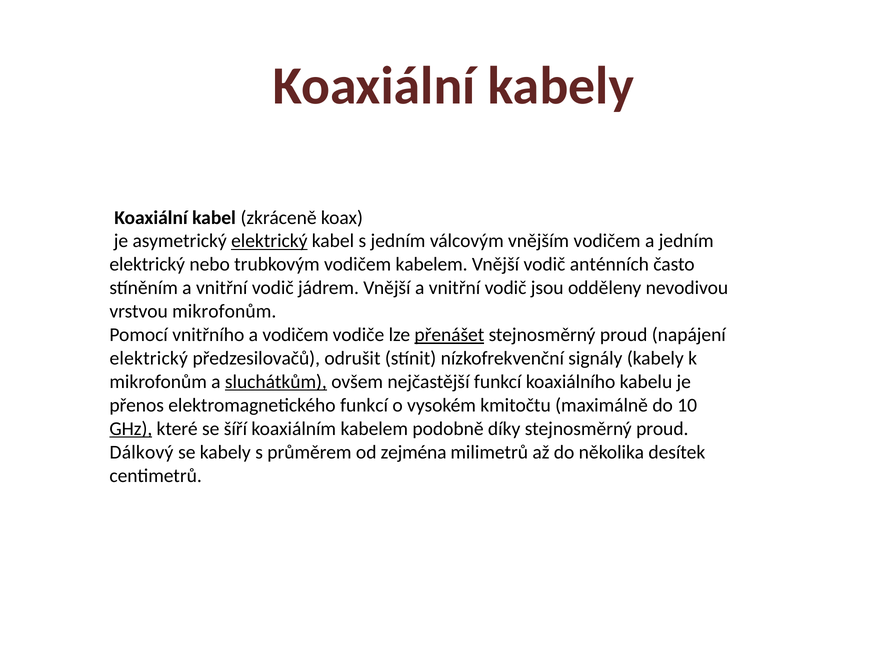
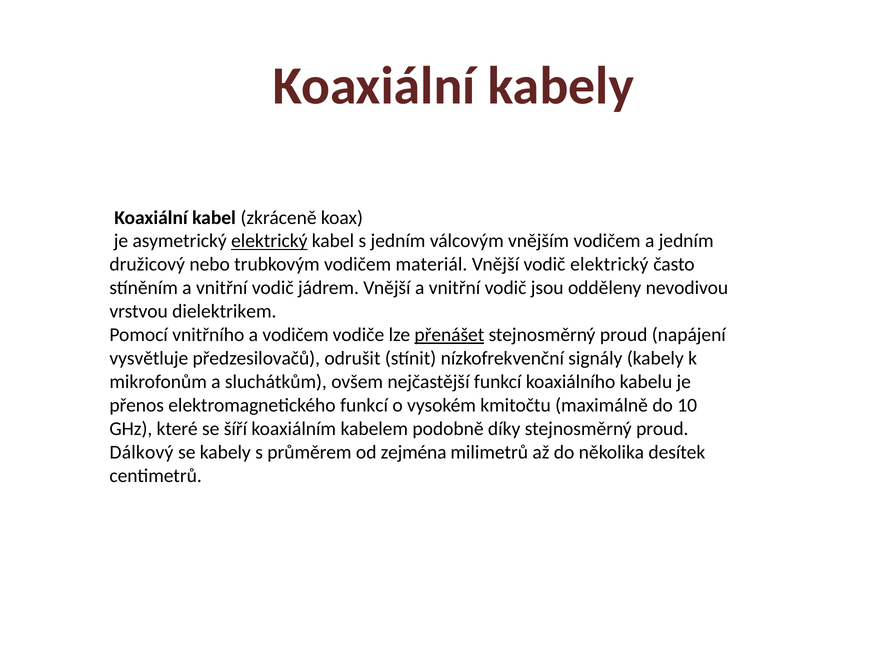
elektrický at (147, 264): elektrický -> družicový
vodičem kabelem: kabelem -> materiál
vodič anténních: anténních -> elektrický
vrstvou mikrofonům: mikrofonům -> dielektrikem
elektrický at (149, 358): elektrický -> vysvětluje
sluchátkům underline: present -> none
GHz underline: present -> none
